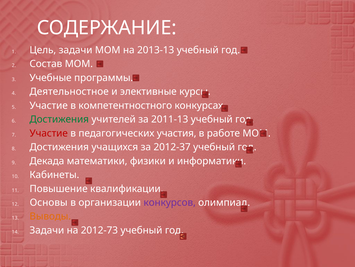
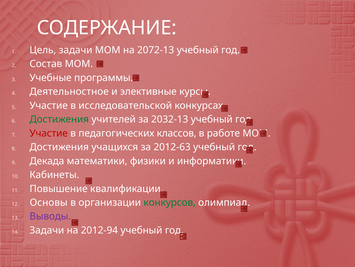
2013-13: 2013-13 -> 2072-13
компетентностного: компетентностного -> исследовательской
2011-13: 2011-13 -> 2032-13
участия: участия -> классов
2012-37: 2012-37 -> 2012-63
конкурсов colour: purple -> green
Выводы colour: orange -> purple
2012-73: 2012-73 -> 2012-94
